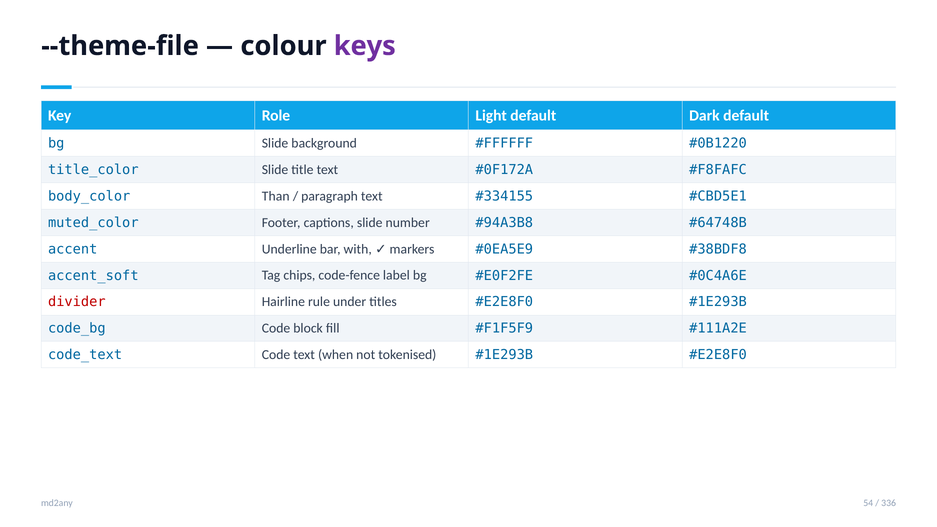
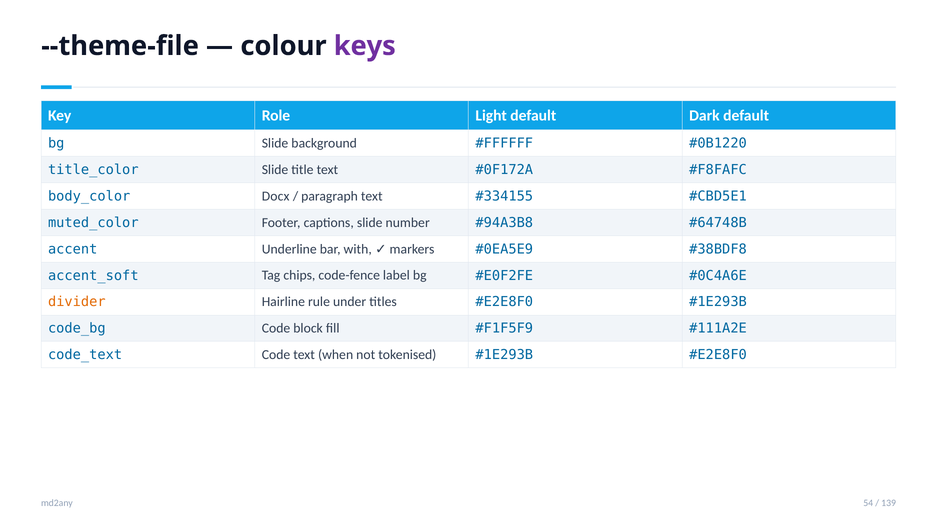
Than: Than -> Docx
divider colour: red -> orange
336: 336 -> 139
